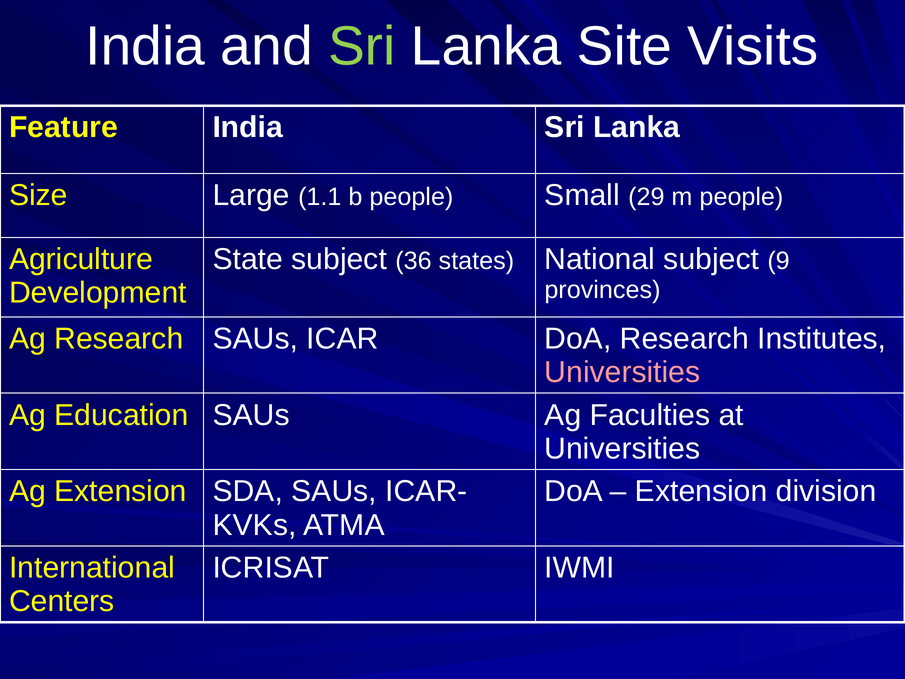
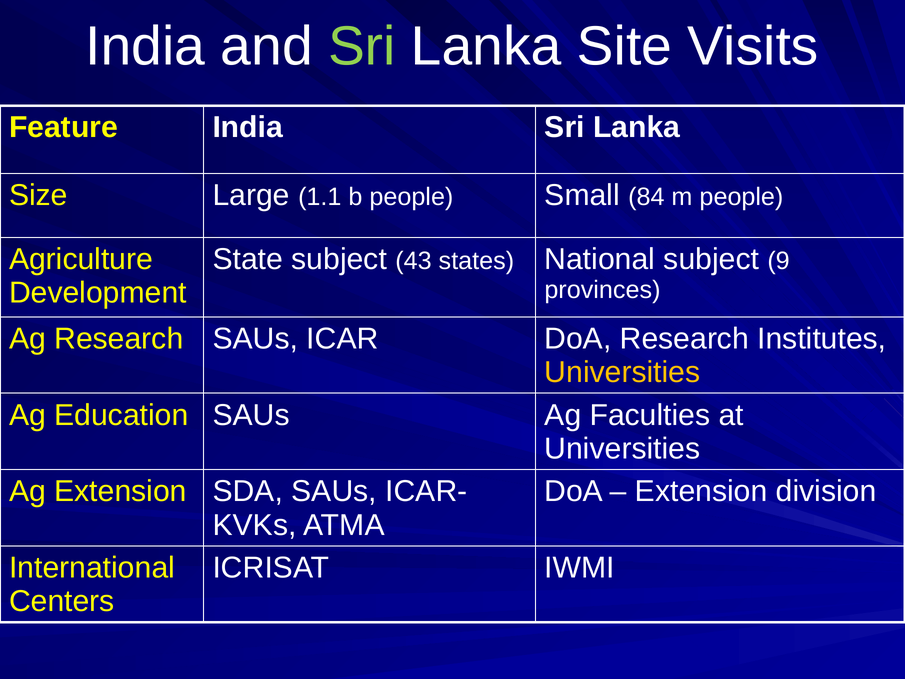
29: 29 -> 84
36: 36 -> 43
Universities at (622, 372) colour: pink -> yellow
